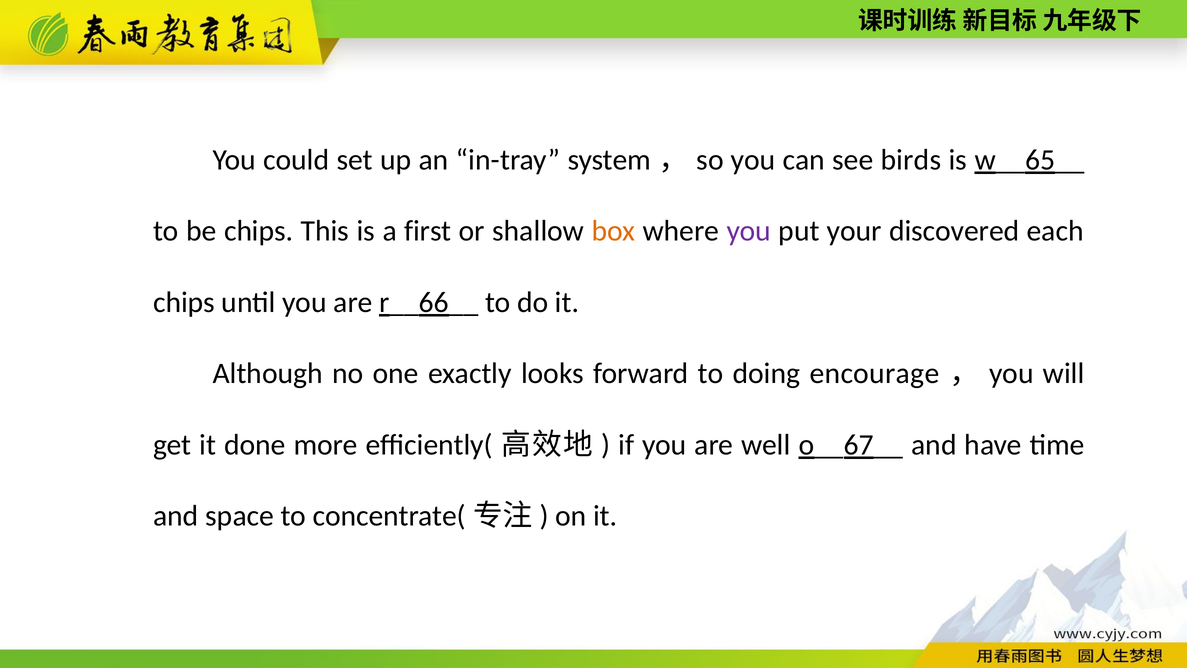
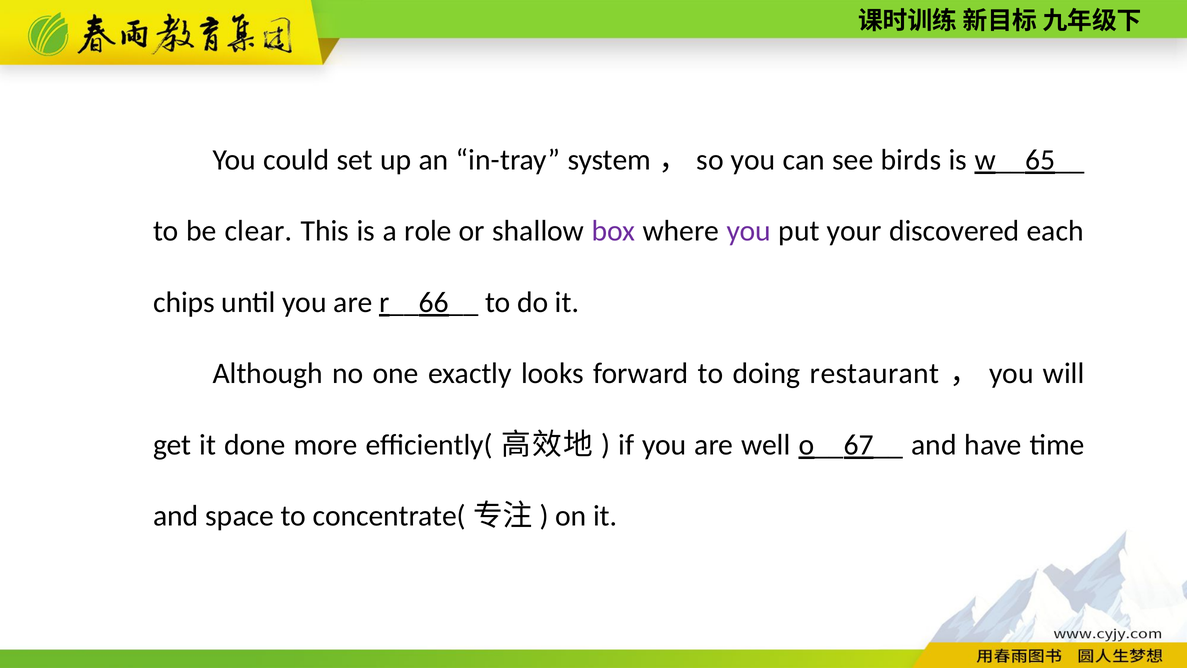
be chips: chips -> clear
first: first -> role
box colour: orange -> purple
encourage: encourage -> restaurant
